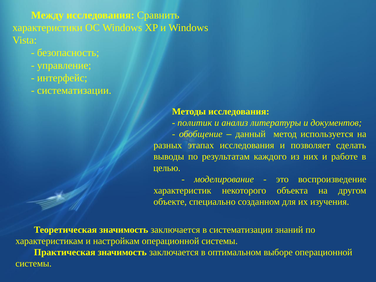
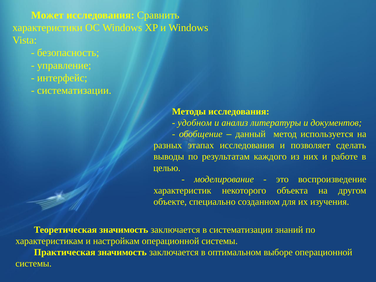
Между: Между -> Может
политик: политик -> удобном
